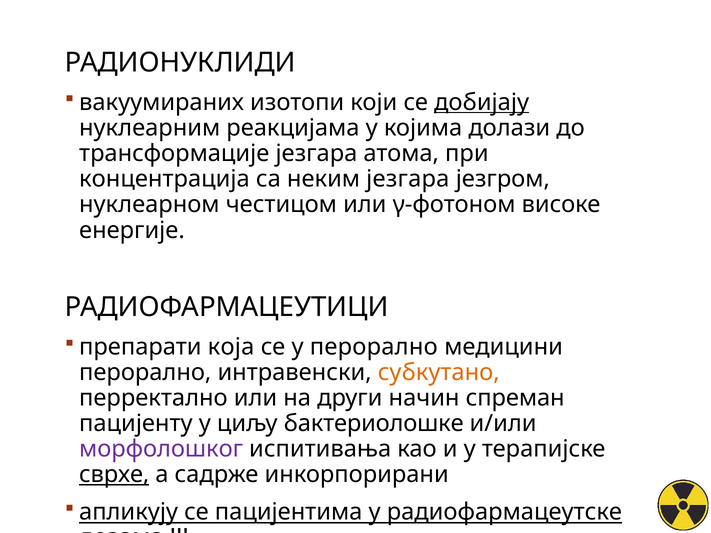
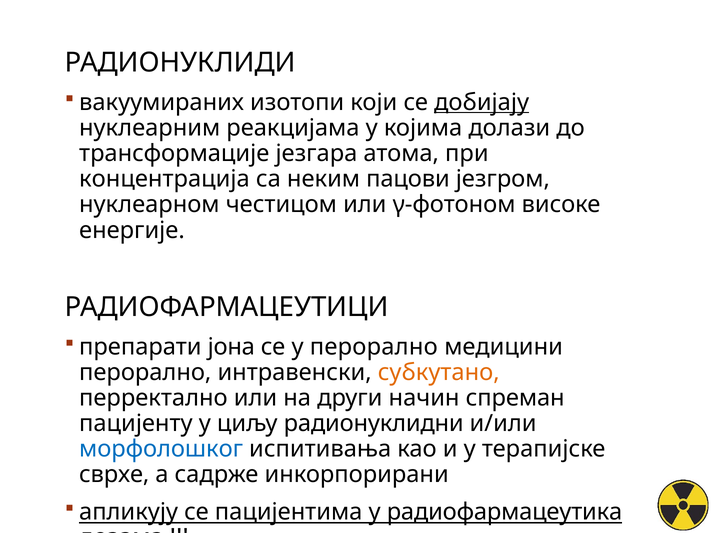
неким језгара: језгара -> пацови
која: која -> јона
бактериолошке: бактериолошке -> радионуклидни
морфолошког colour: purple -> blue
сврхе underline: present -> none
радиофармацеутске: радиофармацеутске -> радиофармацеутика
